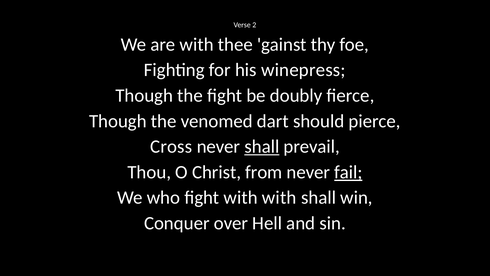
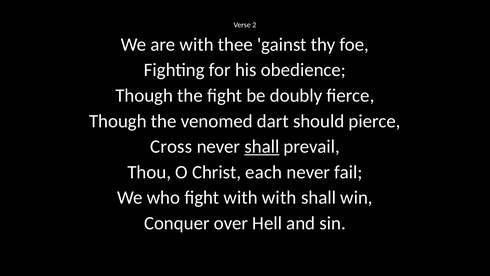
winepress: winepress -> obedience
from: from -> each
fail underline: present -> none
